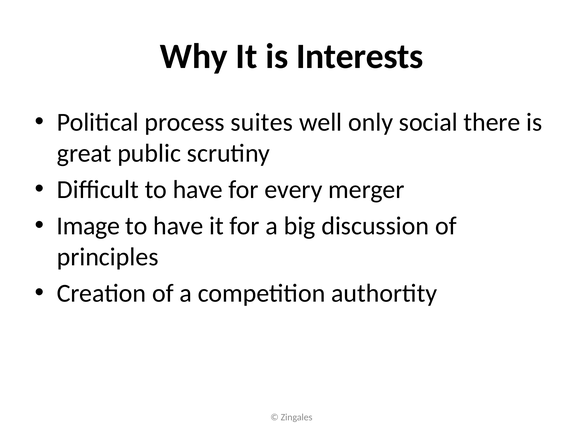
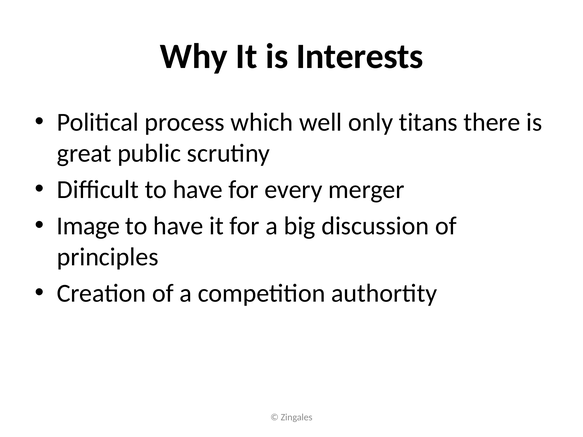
suites: suites -> which
social: social -> titans
